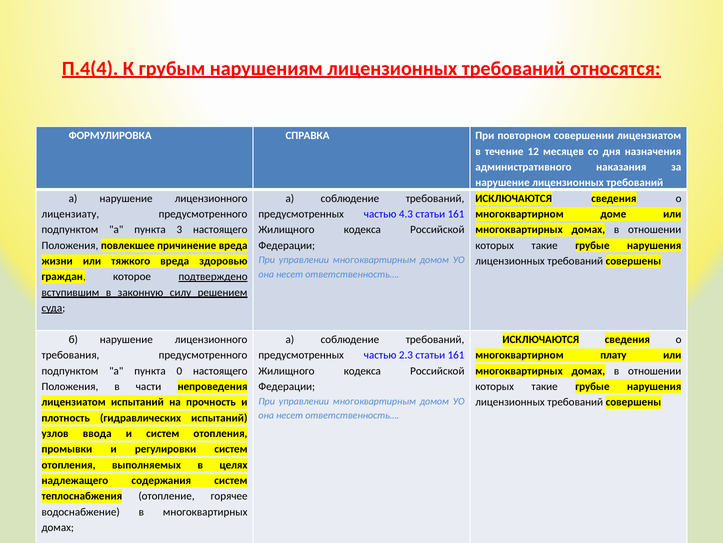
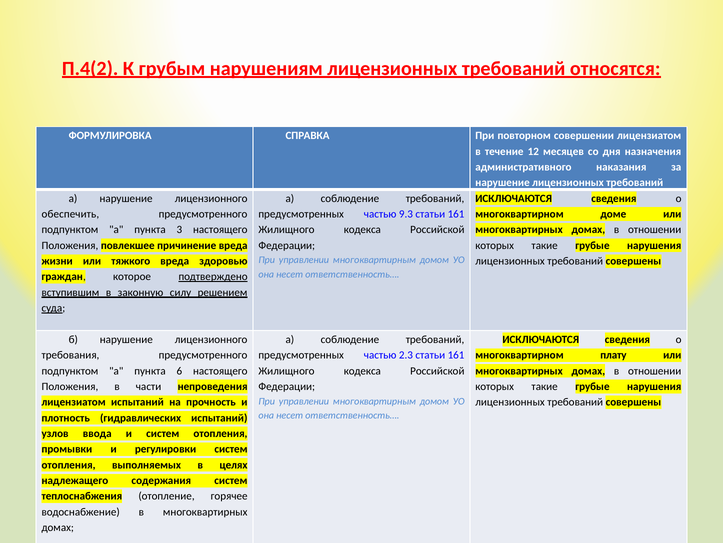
П.4(4: П.4(4 -> П.4(2
лицензиату: лицензиату -> обеспечить
4.3: 4.3 -> 9.3
0: 0 -> 6
